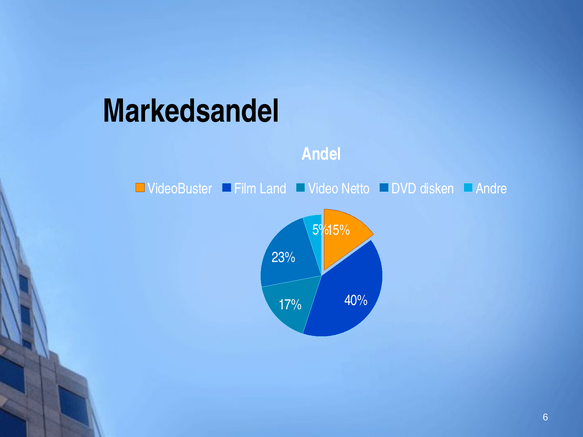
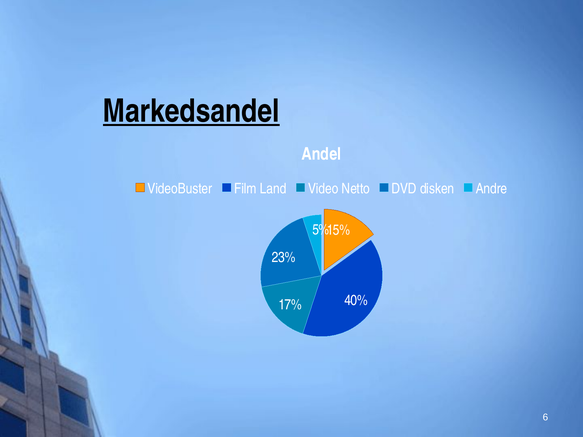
Markedsandel underline: none -> present
